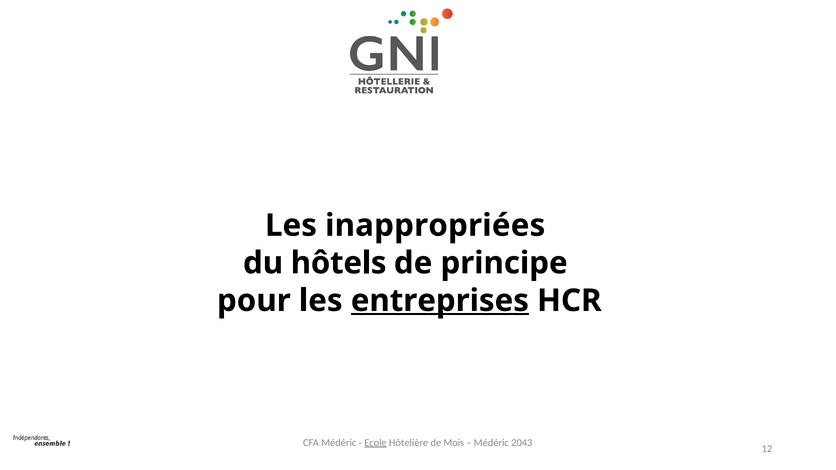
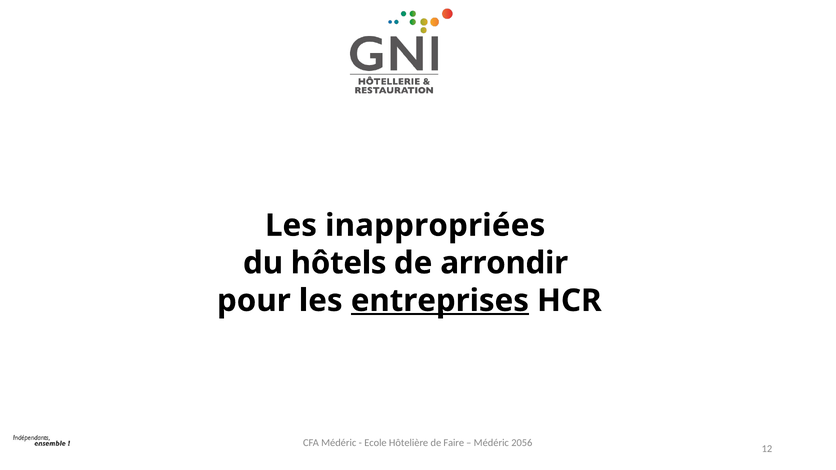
principe: principe -> arrondir
Ecole underline: present -> none
Mois: Mois -> Faire
2043: 2043 -> 2056
